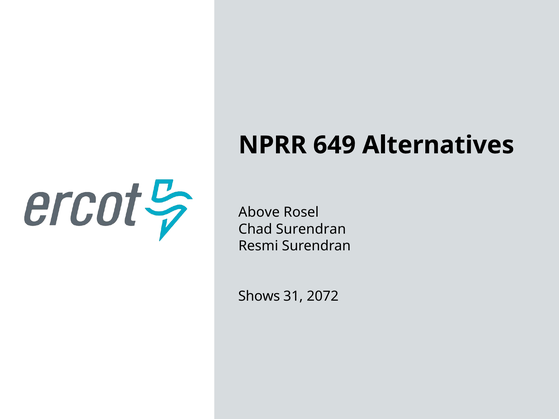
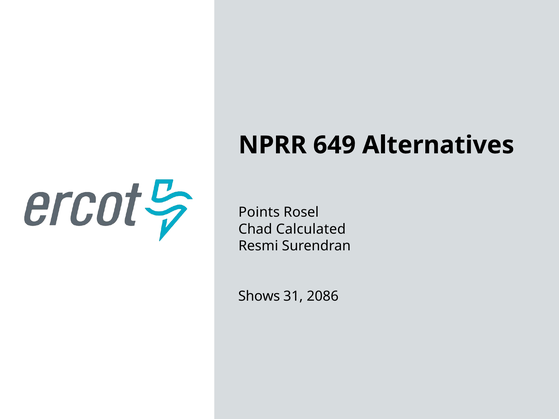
Above: Above -> Points
Chad Surendran: Surendran -> Calculated
2072: 2072 -> 2086
